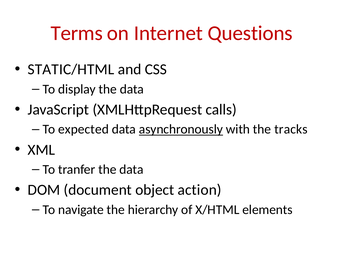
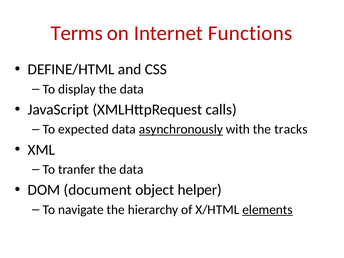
Questions: Questions -> Functions
STATIC/HTML: STATIC/HTML -> DEFINE/HTML
action: action -> helper
elements underline: none -> present
